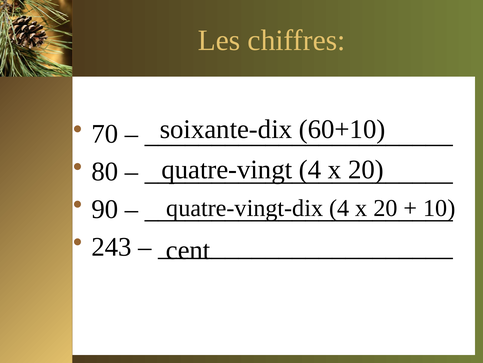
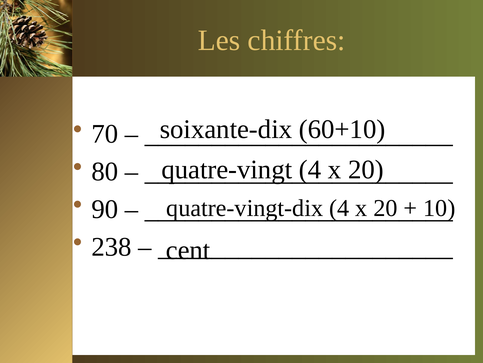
243: 243 -> 238
